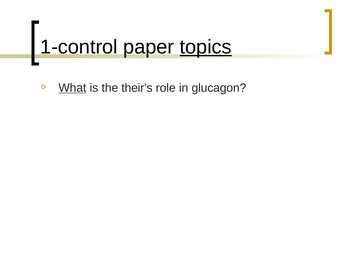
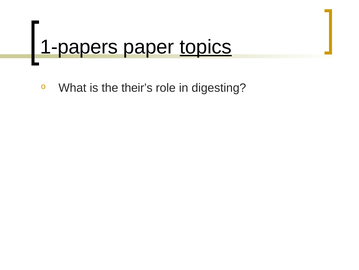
1-control: 1-control -> 1-papers
What underline: present -> none
glucagon: glucagon -> digesting
